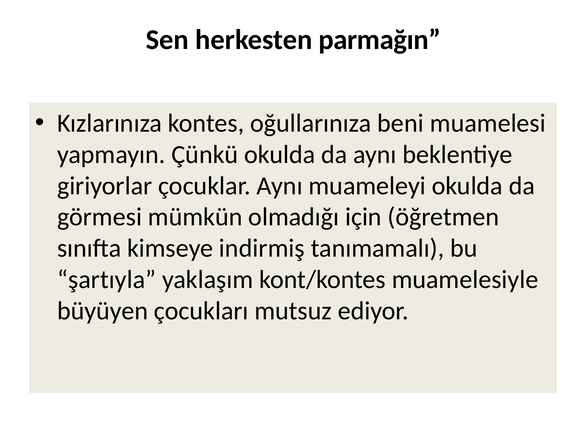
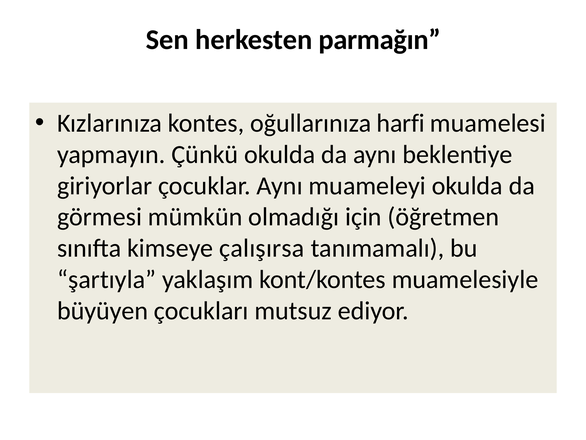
beni: beni -> harfi
indirmiş: indirmiş -> çalışırsa
